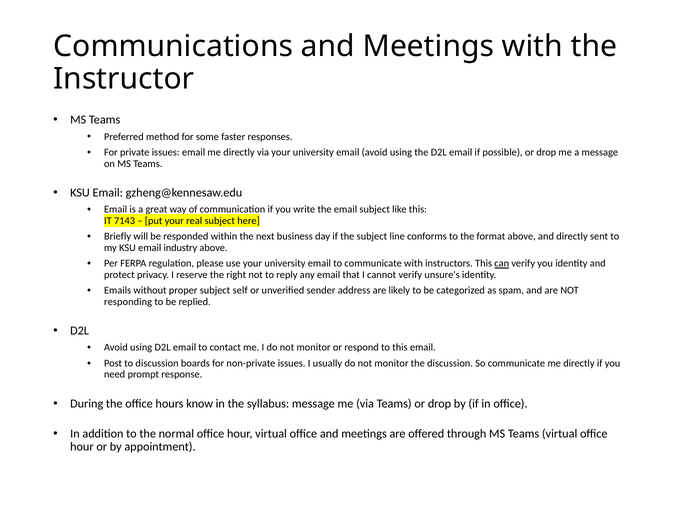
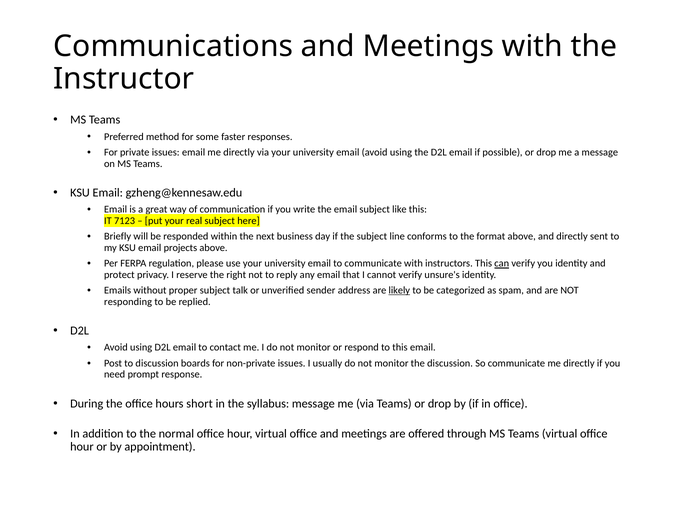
7143: 7143 -> 7123
industry: industry -> projects
self: self -> talk
likely underline: none -> present
know: know -> short
